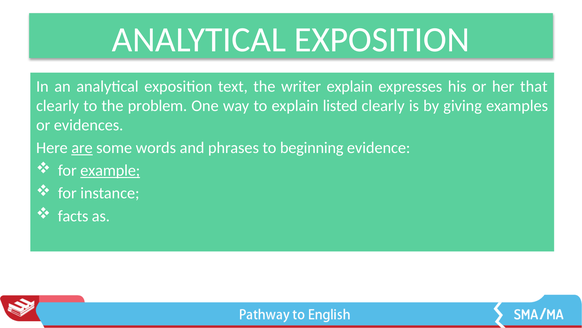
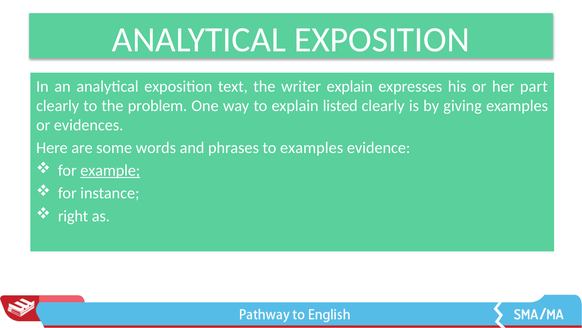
that: that -> part
are underline: present -> none
to beginning: beginning -> examples
facts: facts -> right
